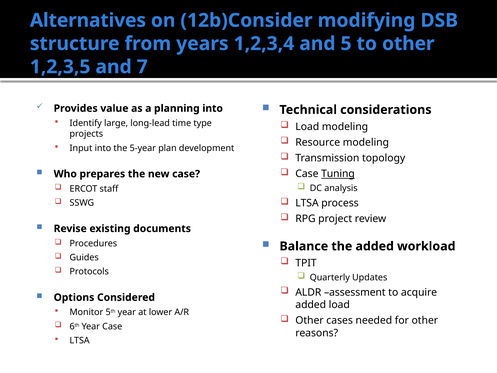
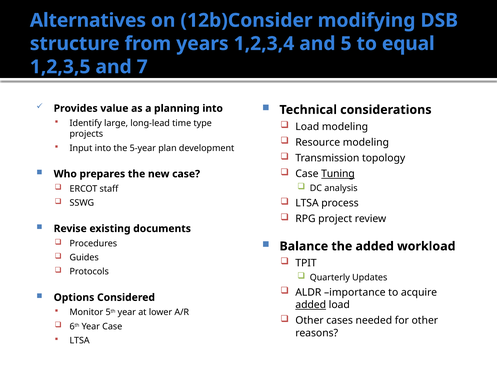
to other: other -> equal
assessment: assessment -> importance
added at (311, 305) underline: none -> present
